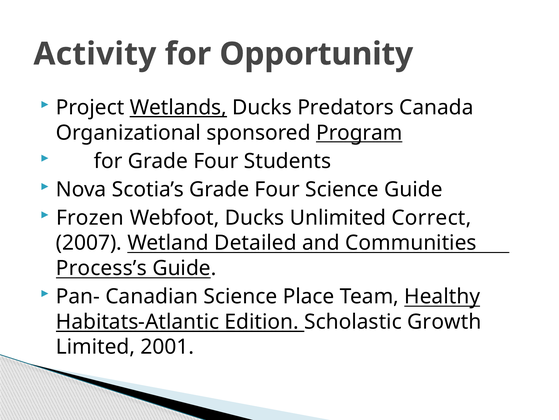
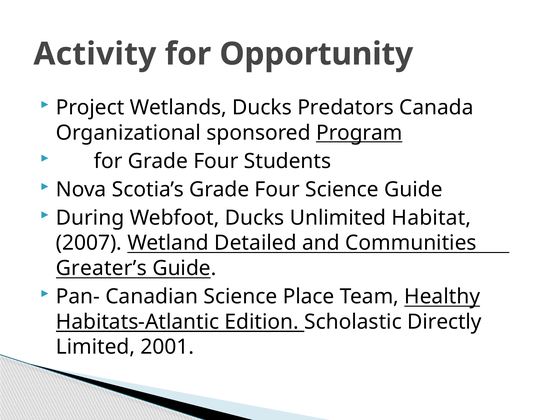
Wetlands underline: present -> none
Frozen: Frozen -> During
Correct: Correct -> Habitat
Process’s: Process’s -> Greater’s
Growth: Growth -> Directly
